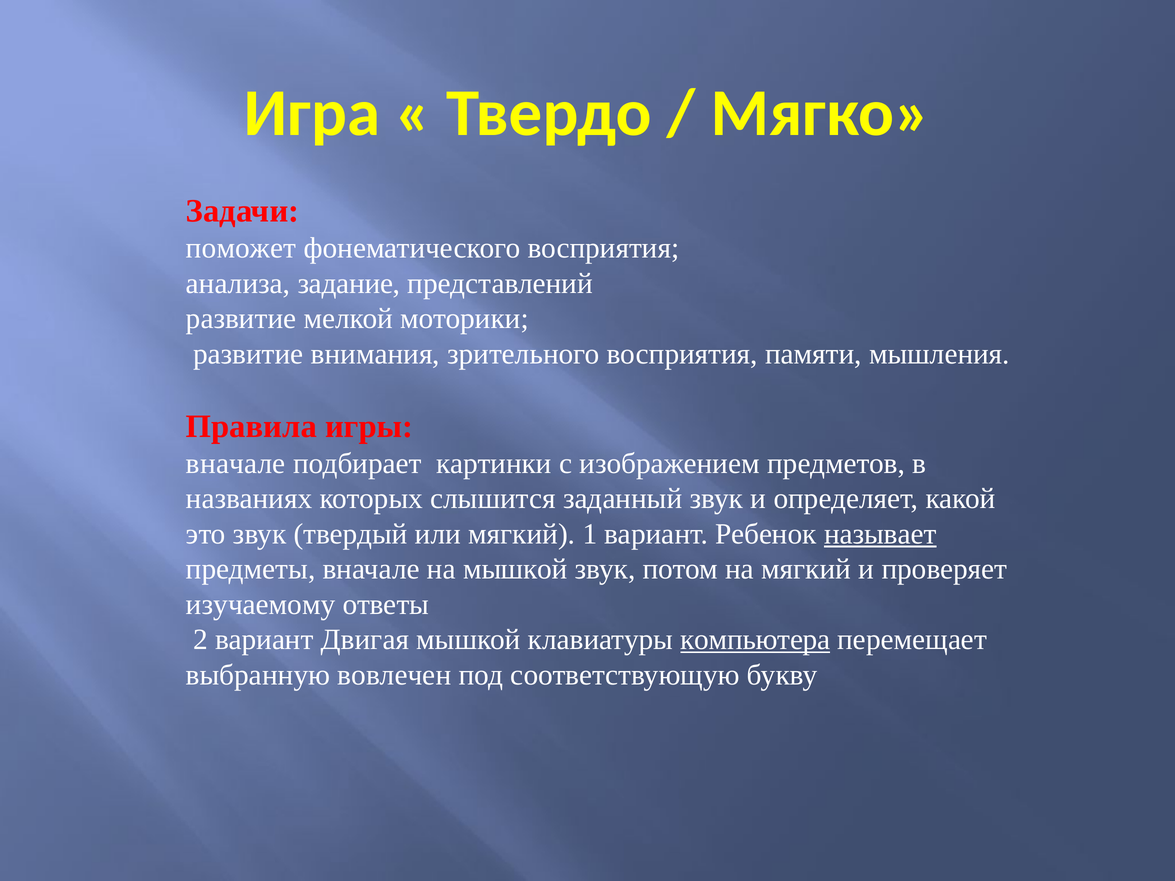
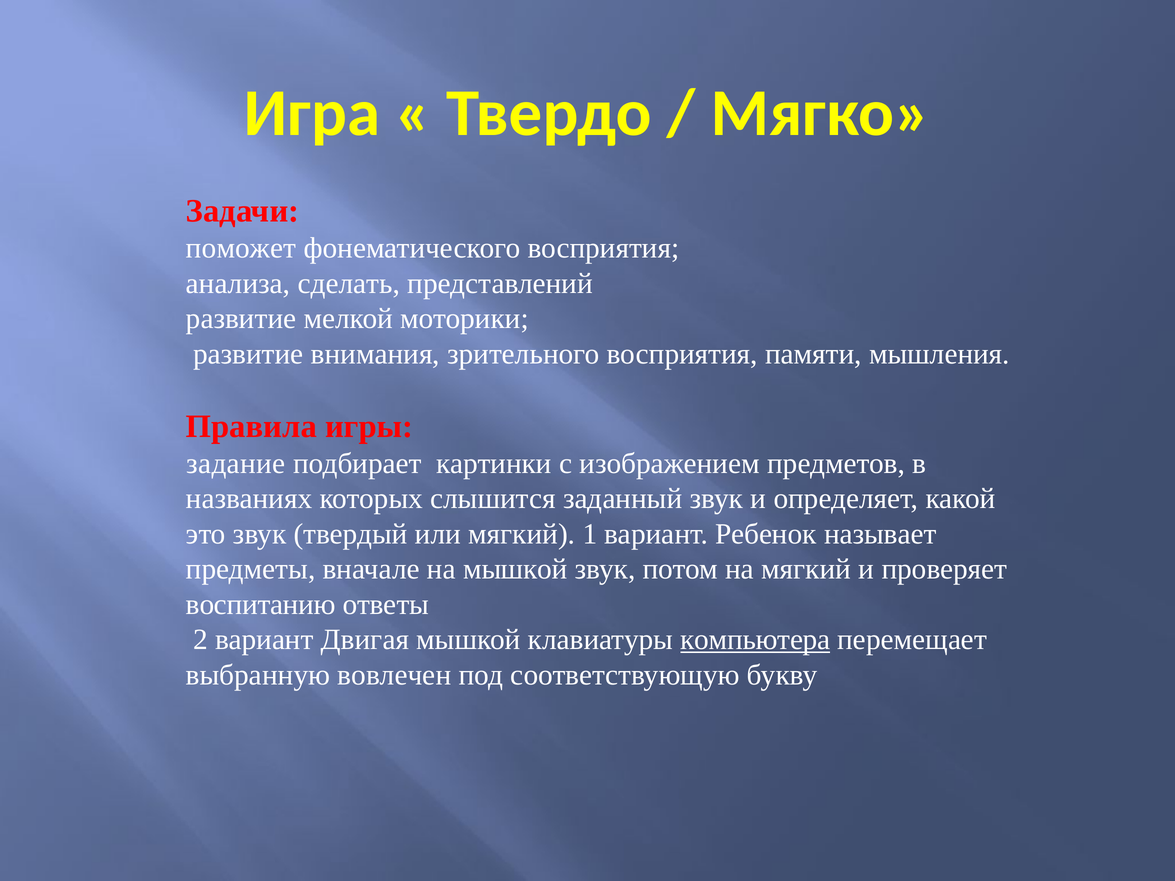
задание: задание -> сделать
вначале at (236, 464): вначале -> задание
называет underline: present -> none
изучаемому: изучаемому -> воспитанию
